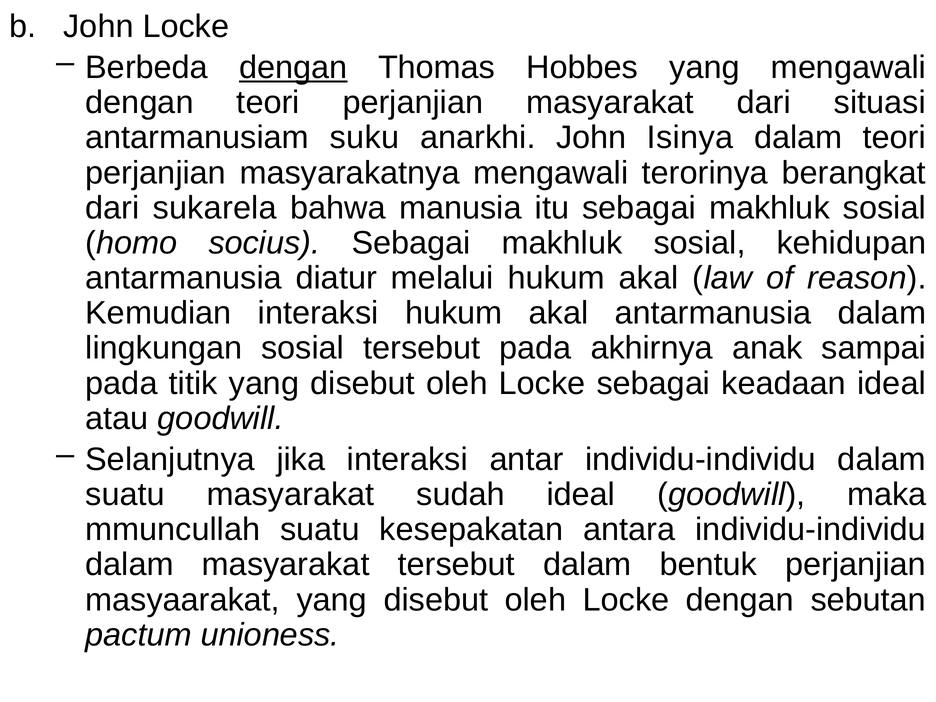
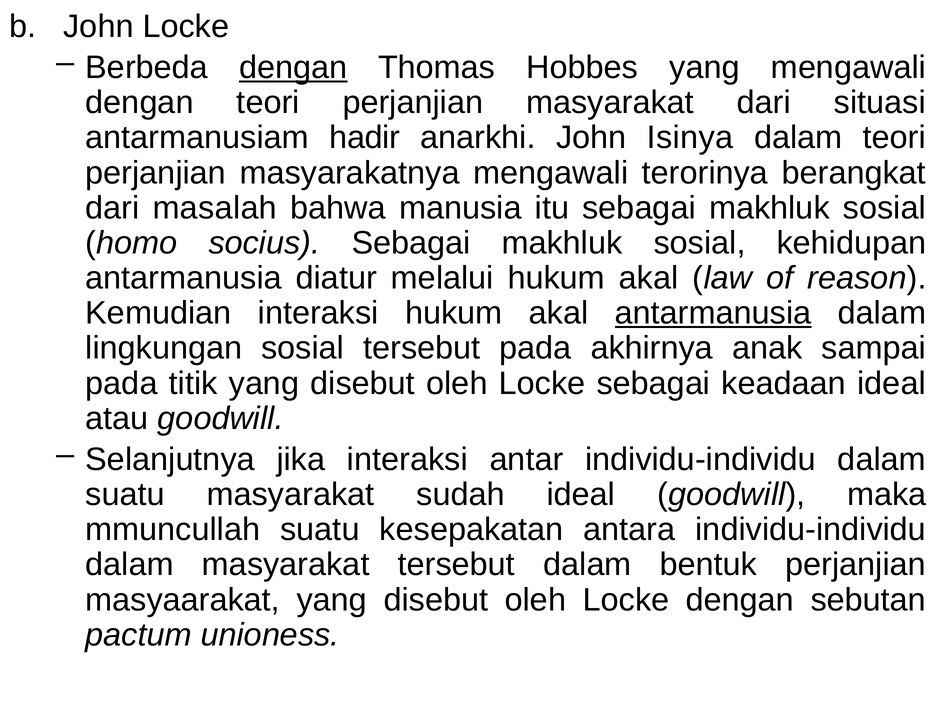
suku: suku -> hadir
sukarela: sukarela -> masalah
antarmanusia at (713, 313) underline: none -> present
